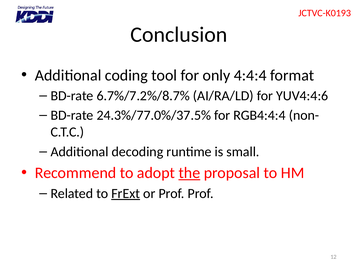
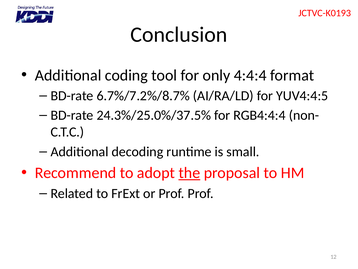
YUV4:4:6: YUV4:4:6 -> YUV4:4:5
24.3%/77.0%/37.5%: 24.3%/77.0%/37.5% -> 24.3%/25.0%/37.5%
FrExt underline: present -> none
